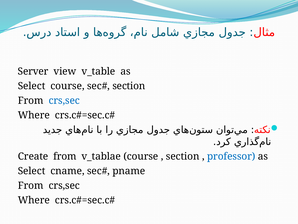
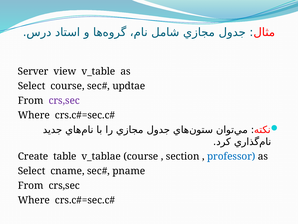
section at (129, 86): section -> updtae
crs,sec at (64, 100) colour: blue -> purple
Create from: from -> table
